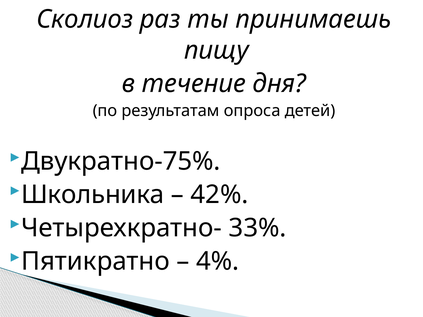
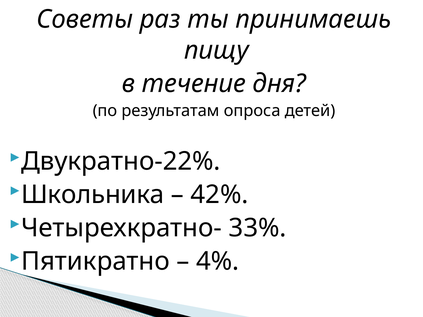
Сколиоз: Сколиоз -> Советы
Двукратно-75%: Двукратно-75% -> Двукратно-22%
